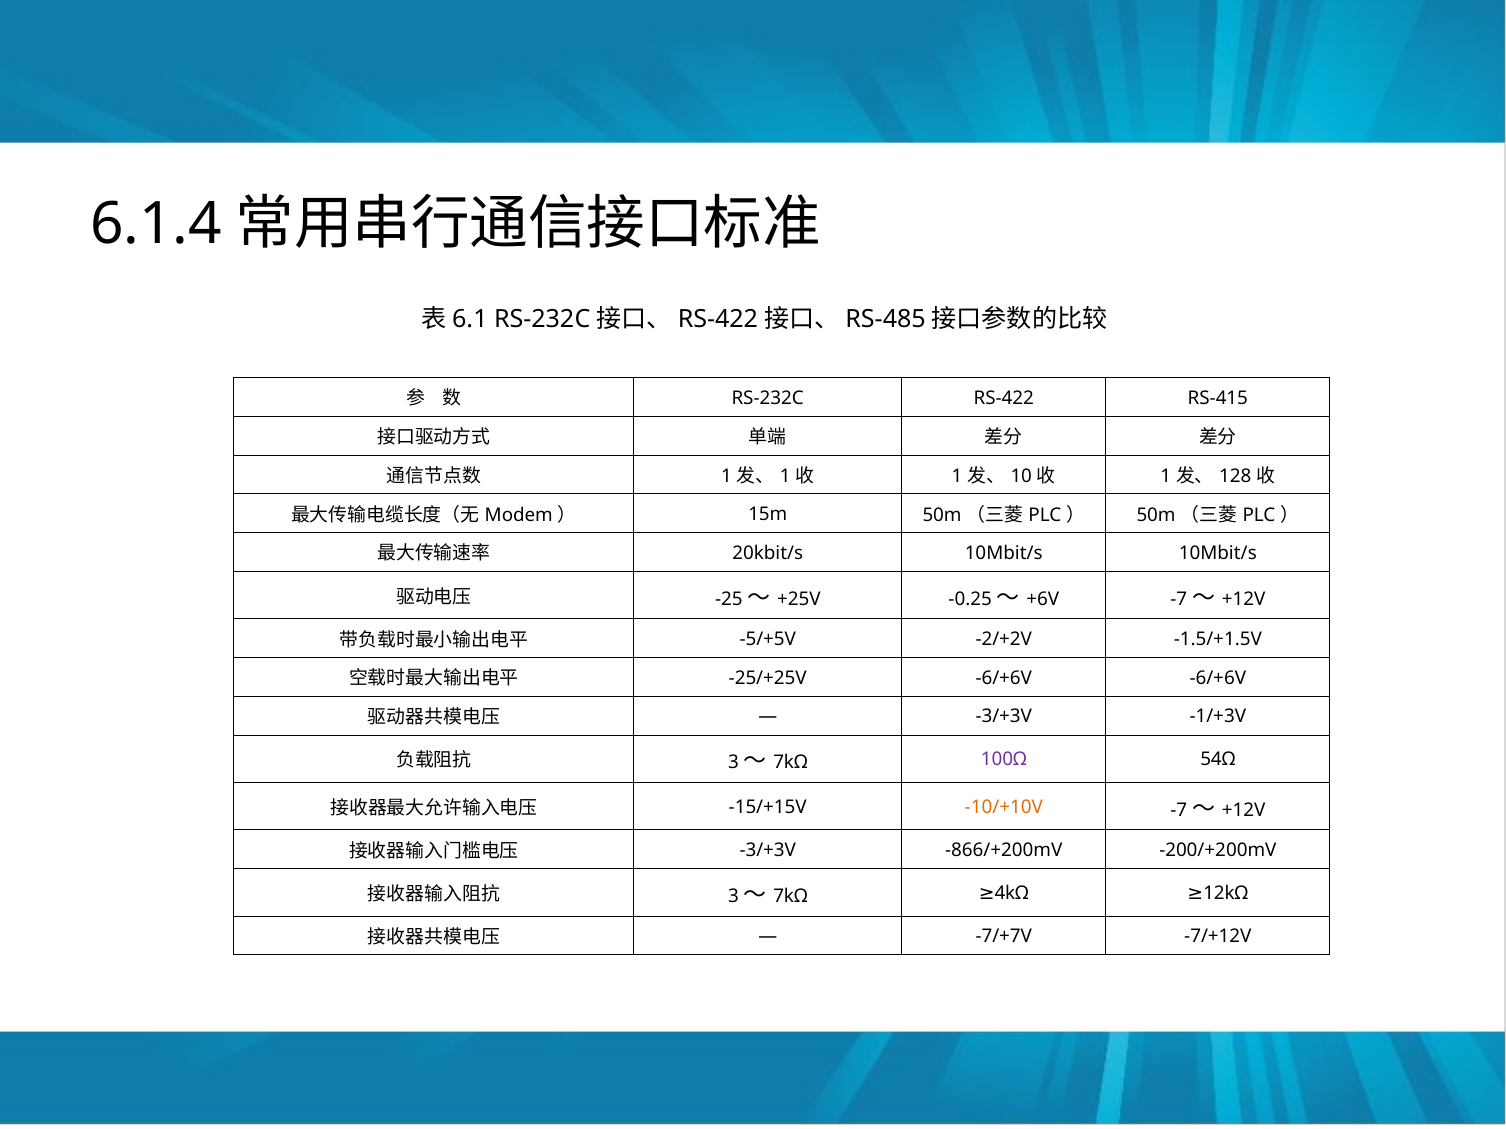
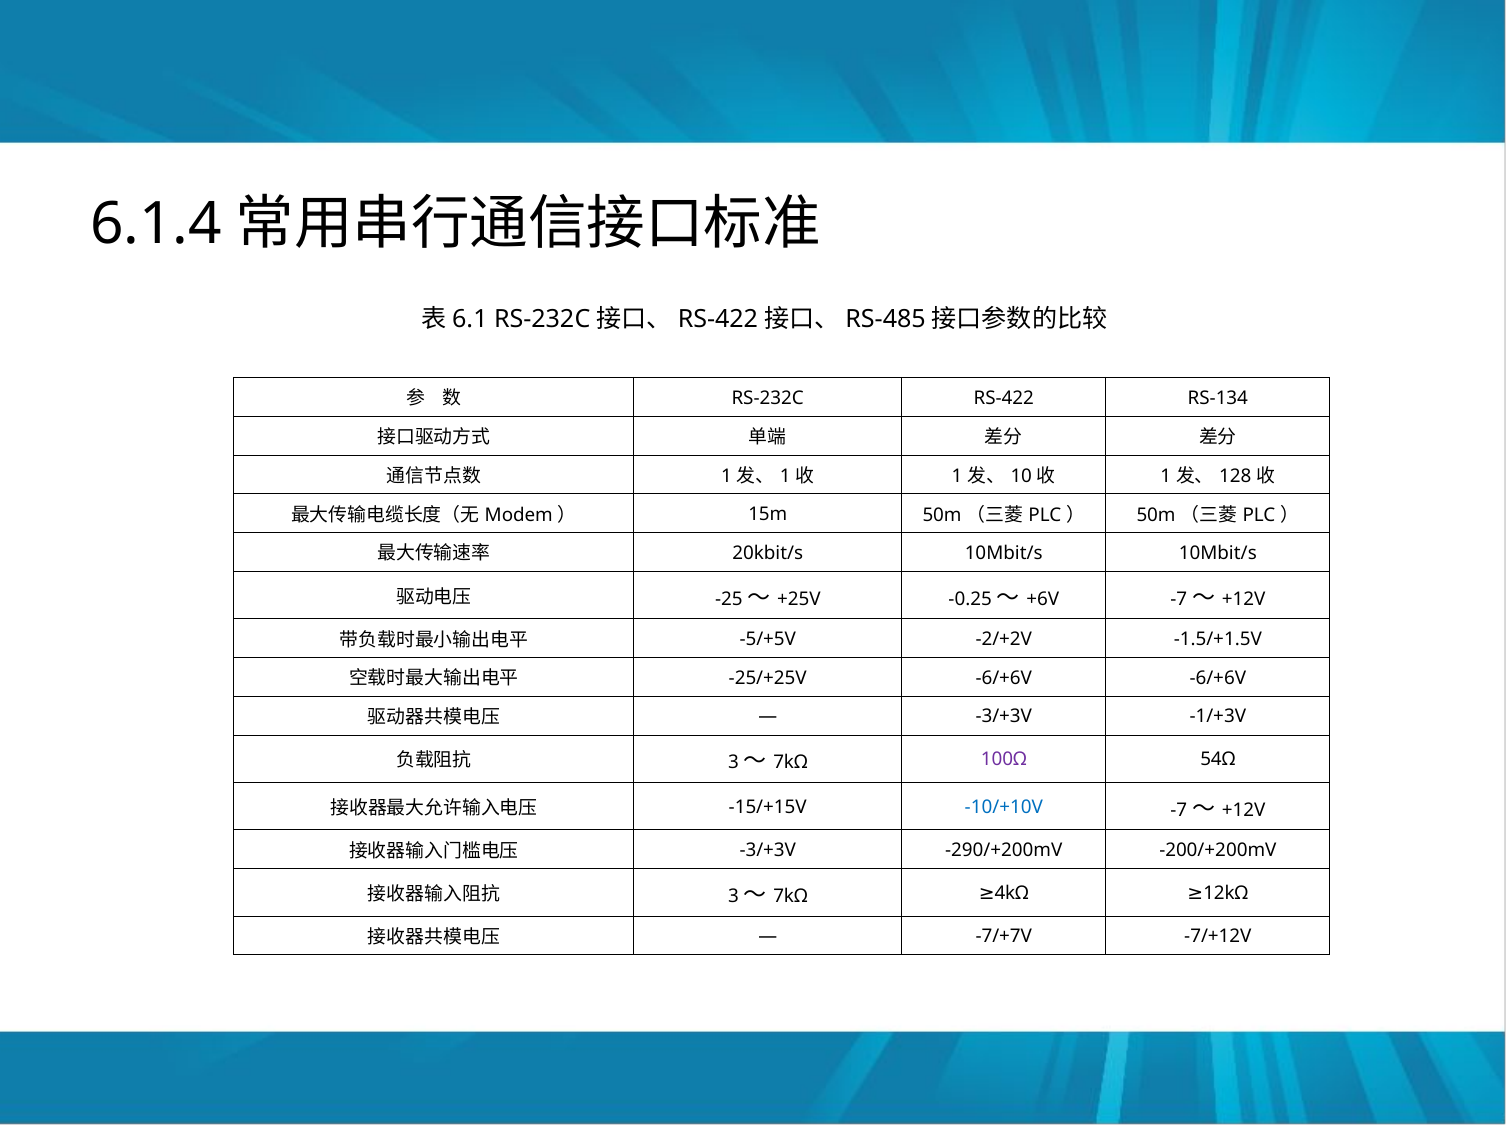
RS-415: RS-415 -> RS-134
-10/+10V colour: orange -> blue
-866/+200mV: -866/+200mV -> -290/+200mV
